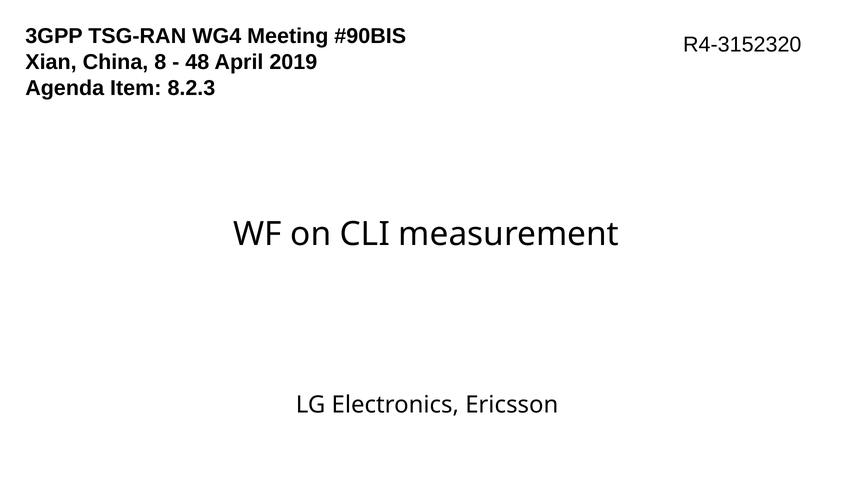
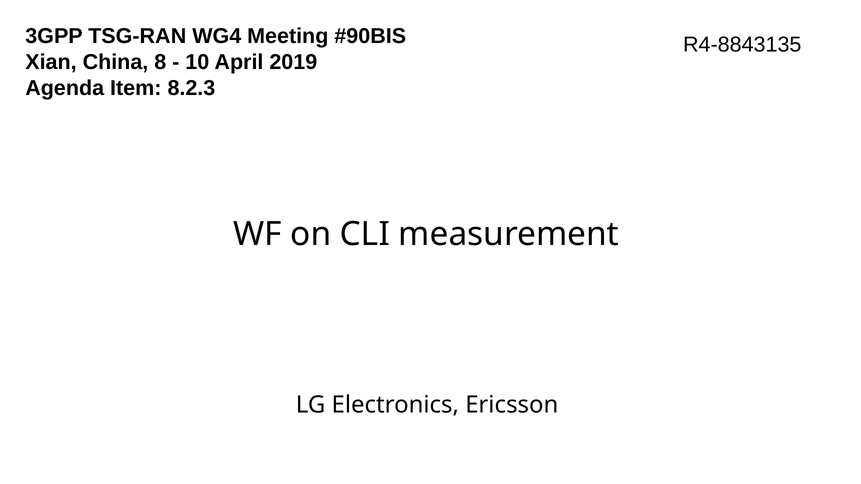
R4-3152320: R4-3152320 -> R4-8843135
48: 48 -> 10
